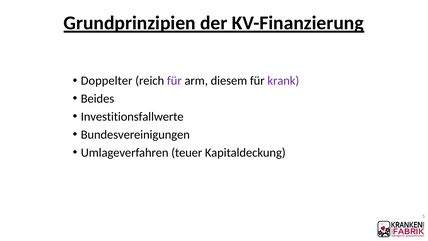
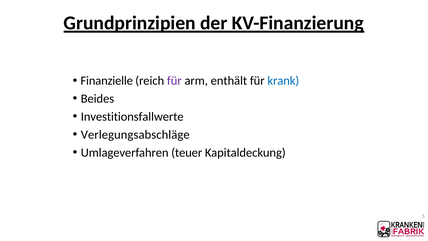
Doppelter: Doppelter -> Finanzielle
diesem: diesem -> enthält
krank colour: purple -> blue
Bundesvereinigungen: Bundesvereinigungen -> Verlegungsabschläge
